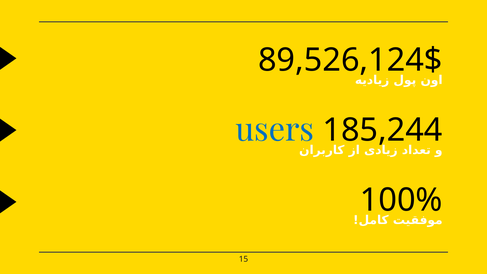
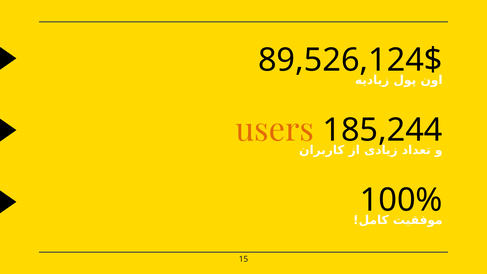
users colour: blue -> orange
